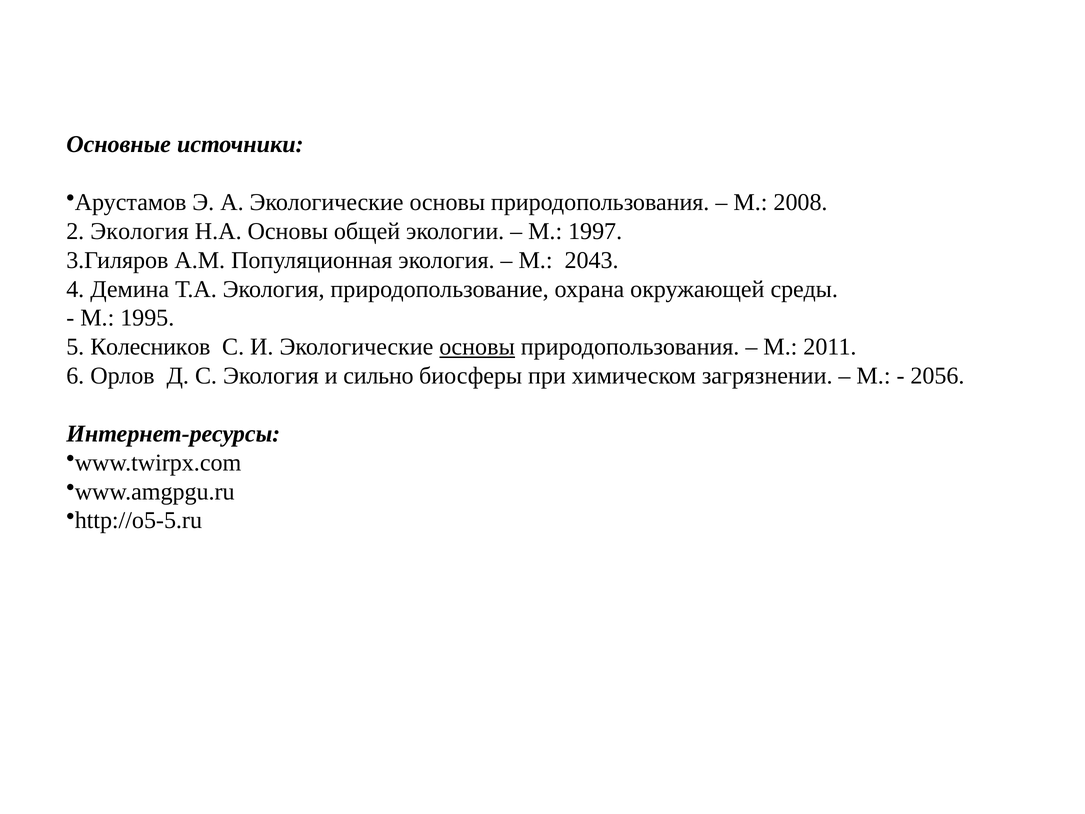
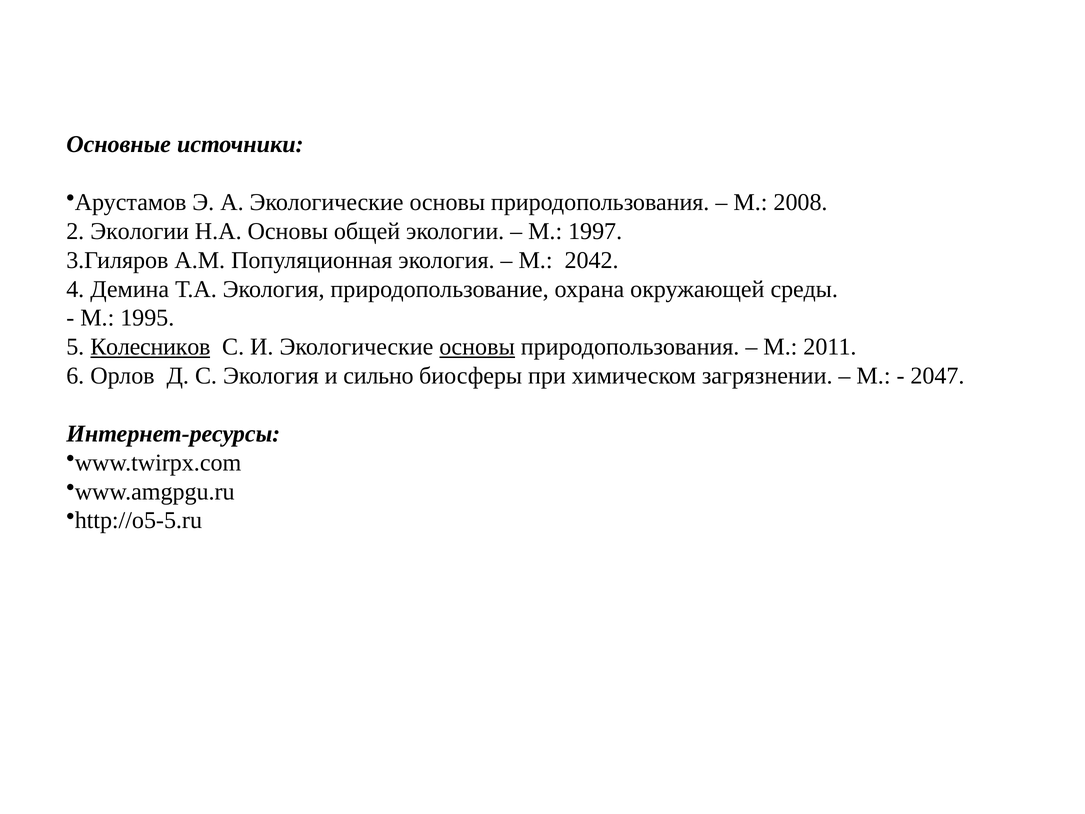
2 Экология: Экология -> Экологии
2043: 2043 -> 2042
Колесников underline: none -> present
2056: 2056 -> 2047
